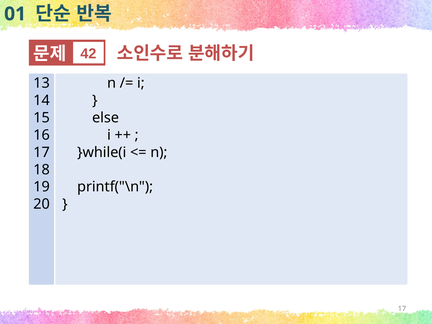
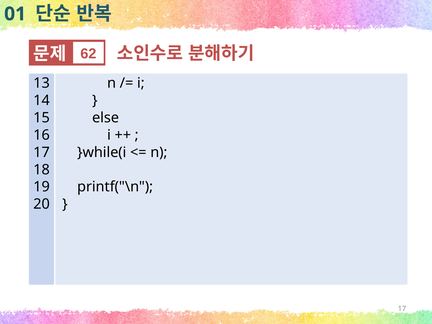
42: 42 -> 62
